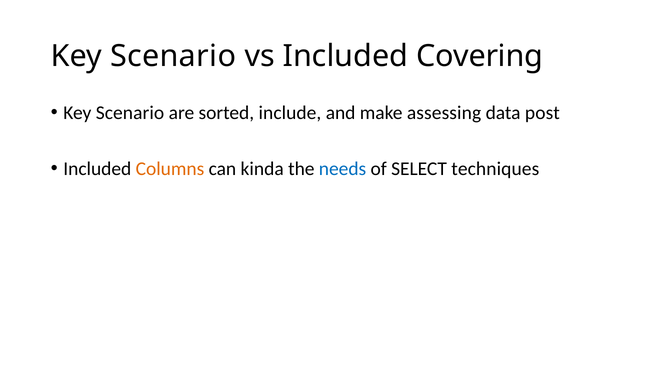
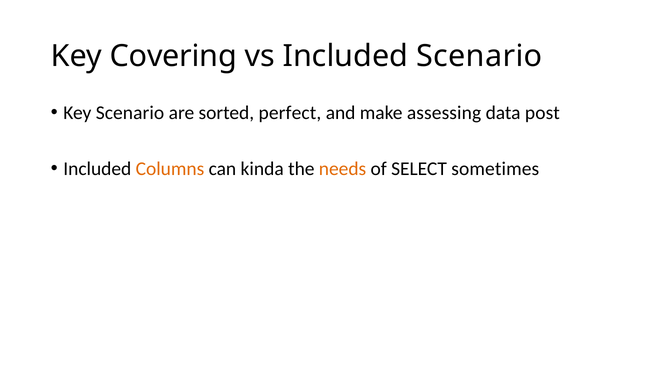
Scenario at (173, 56): Scenario -> Covering
Included Covering: Covering -> Scenario
include: include -> perfect
needs colour: blue -> orange
techniques: techniques -> sometimes
